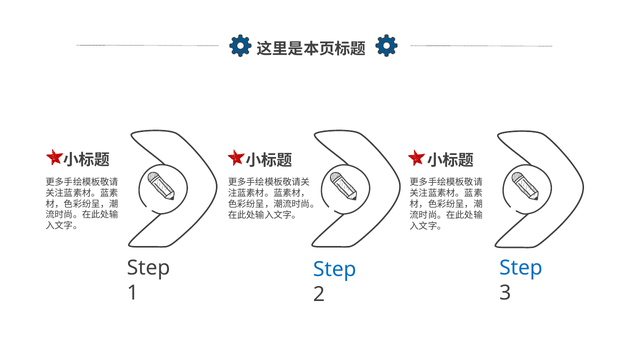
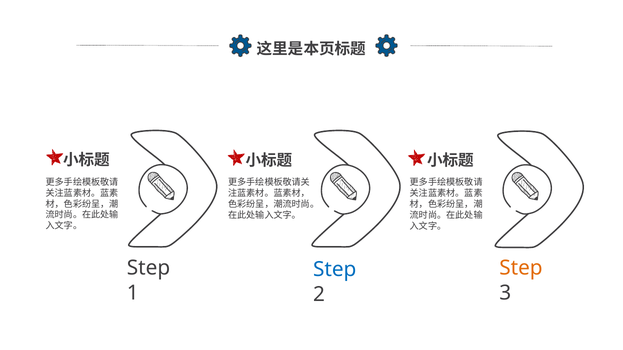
Step at (521, 268) colour: blue -> orange
